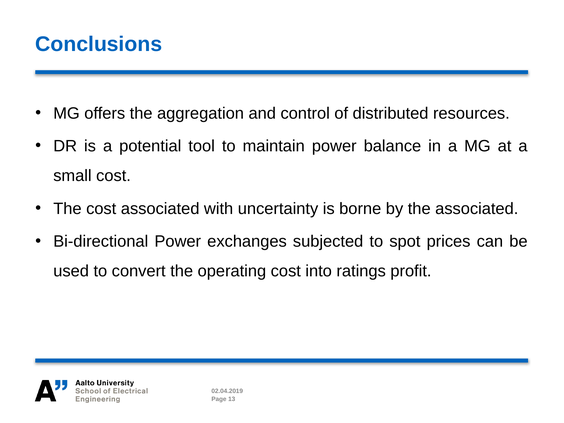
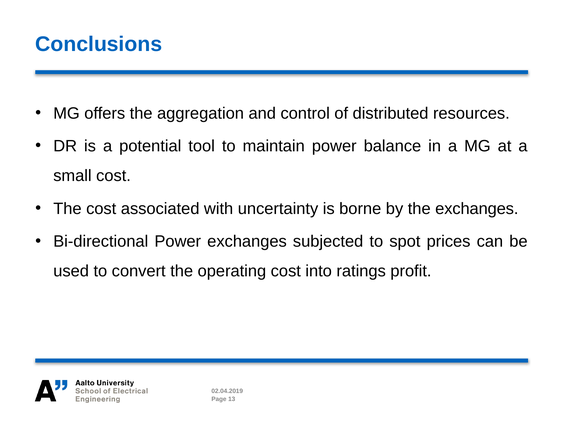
the associated: associated -> exchanges
